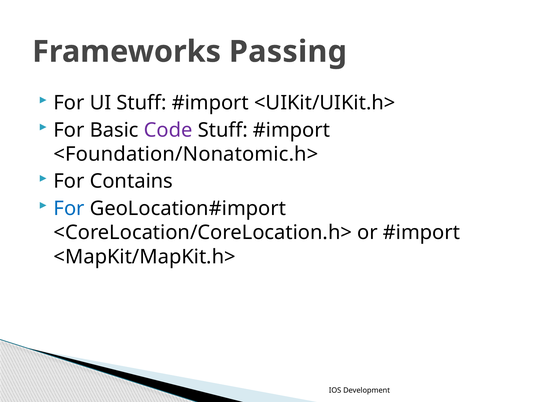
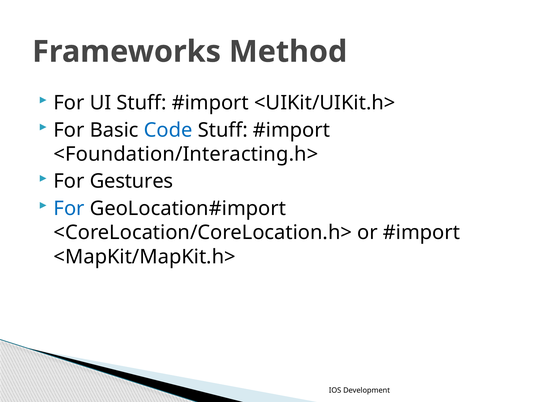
Passing: Passing -> Method
Code colour: purple -> blue
<Foundation/Nonatomic.h>: <Foundation/Nonatomic.h> -> <Foundation/Interacting.h>
Contains: Contains -> Gestures
